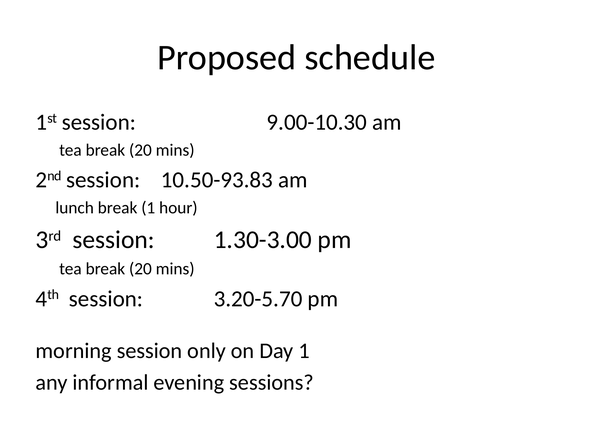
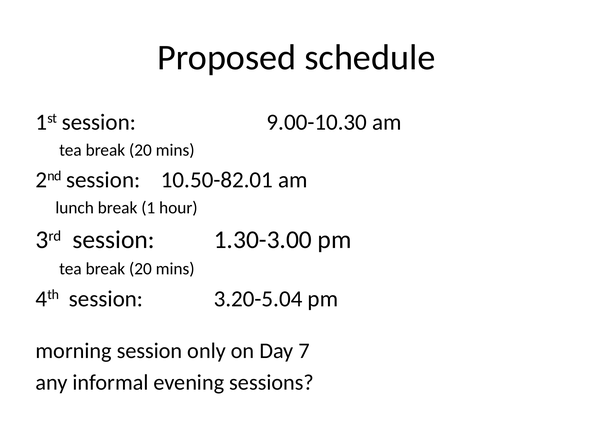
10.50-93.83: 10.50-93.83 -> 10.50-82.01
3.20-5.70: 3.20-5.70 -> 3.20-5.04
Day 1: 1 -> 7
